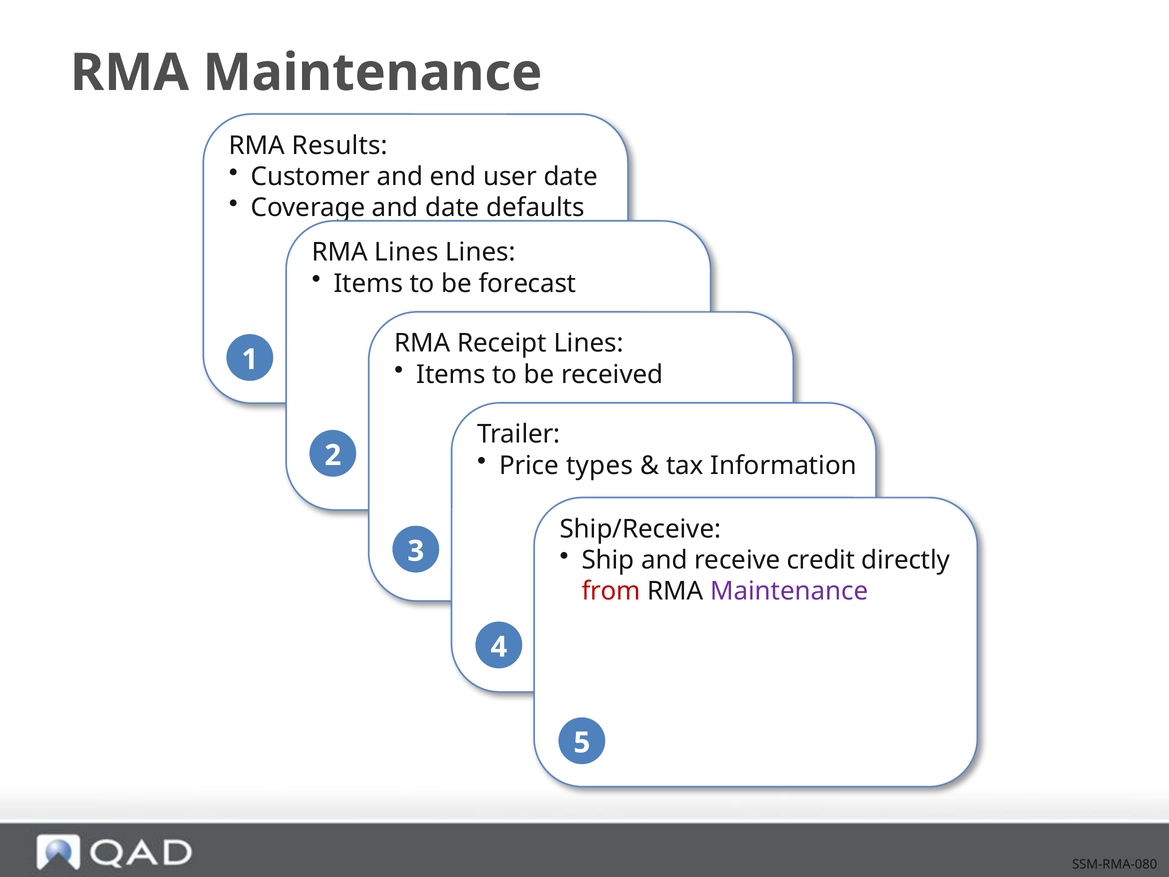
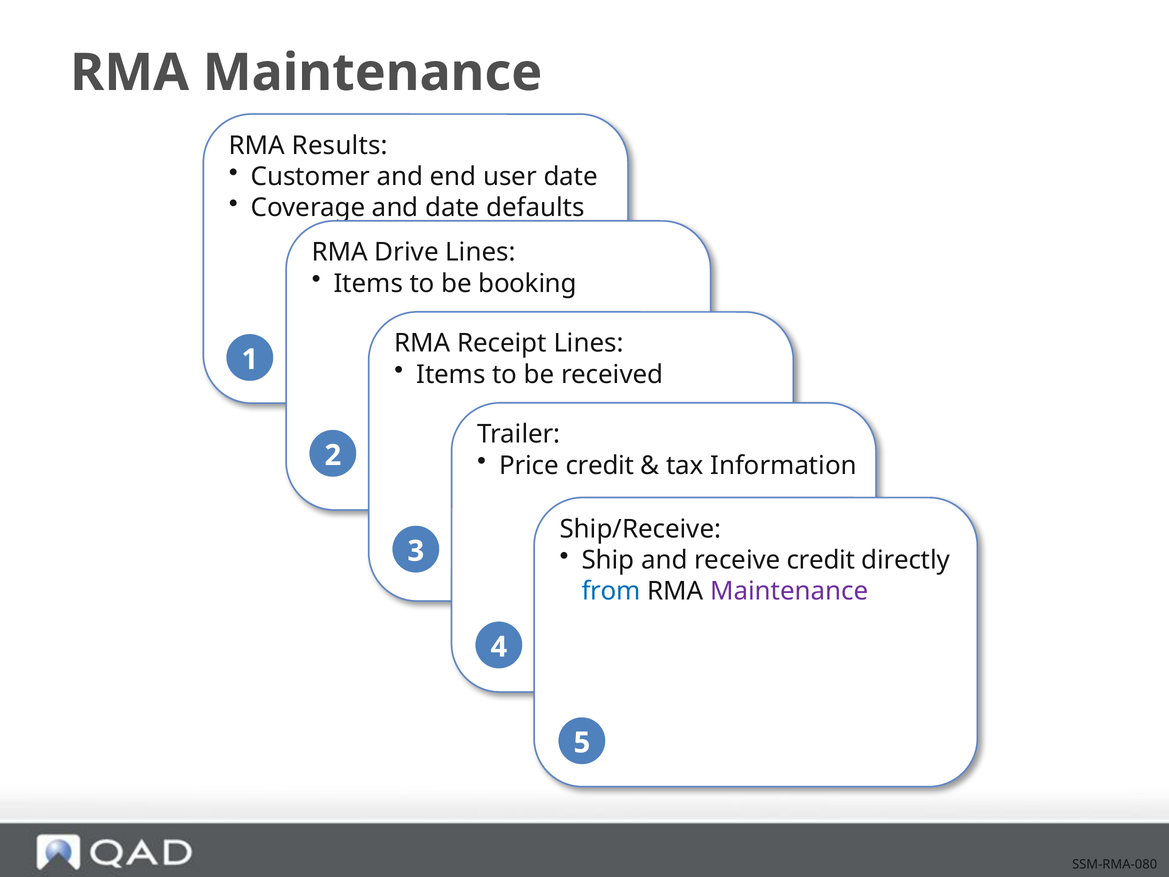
RMA Lines: Lines -> Drive
forecast: forecast -> booking
Price types: types -> credit
from colour: red -> blue
